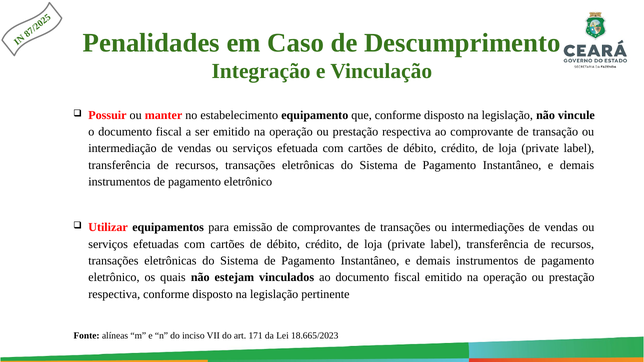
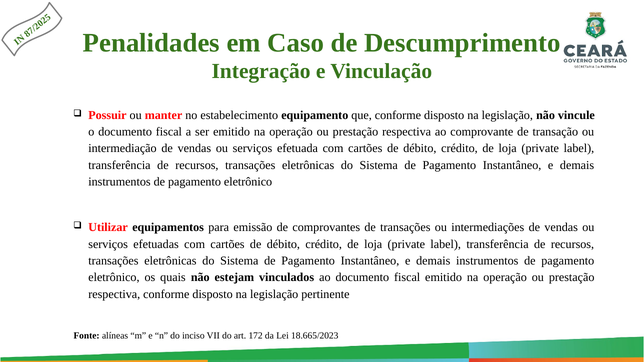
171: 171 -> 172
